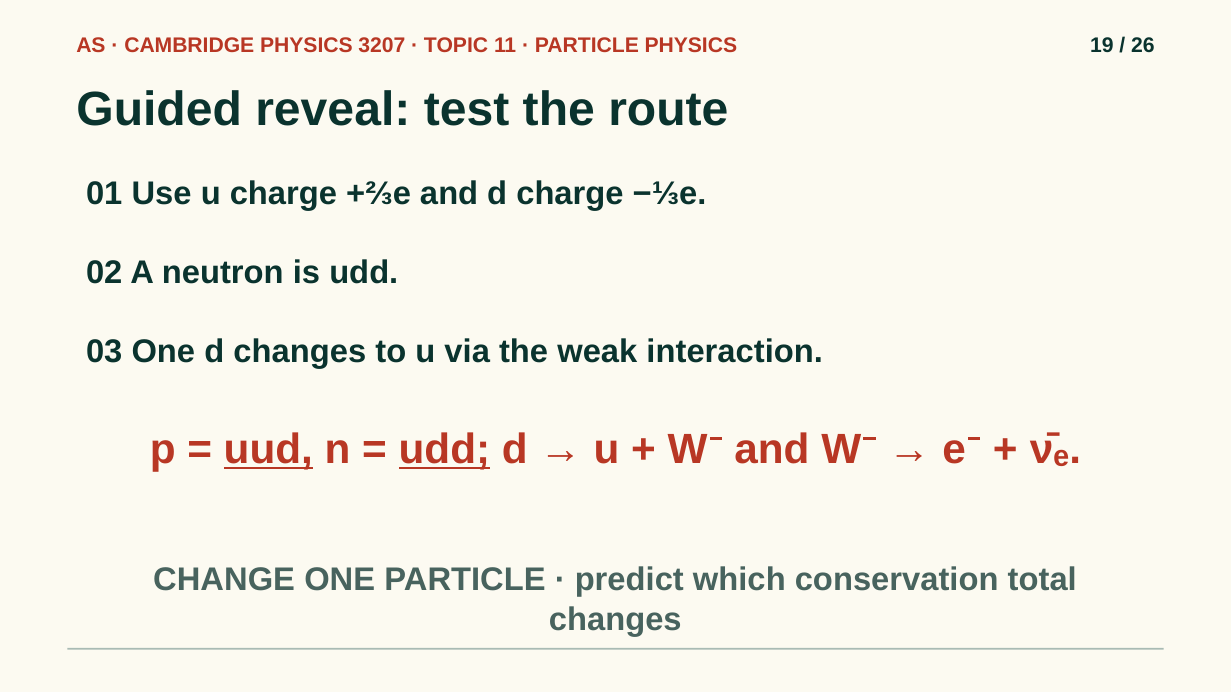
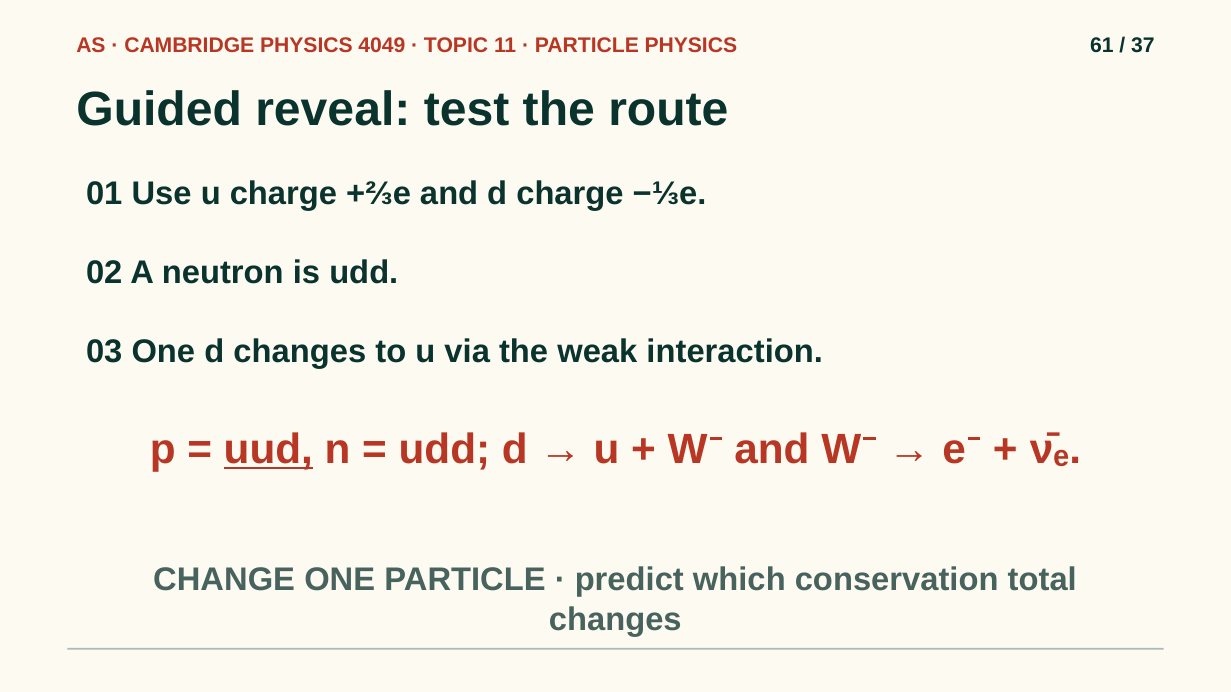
3207: 3207 -> 4049
19: 19 -> 61
26: 26 -> 37
udd at (444, 450) underline: present -> none
